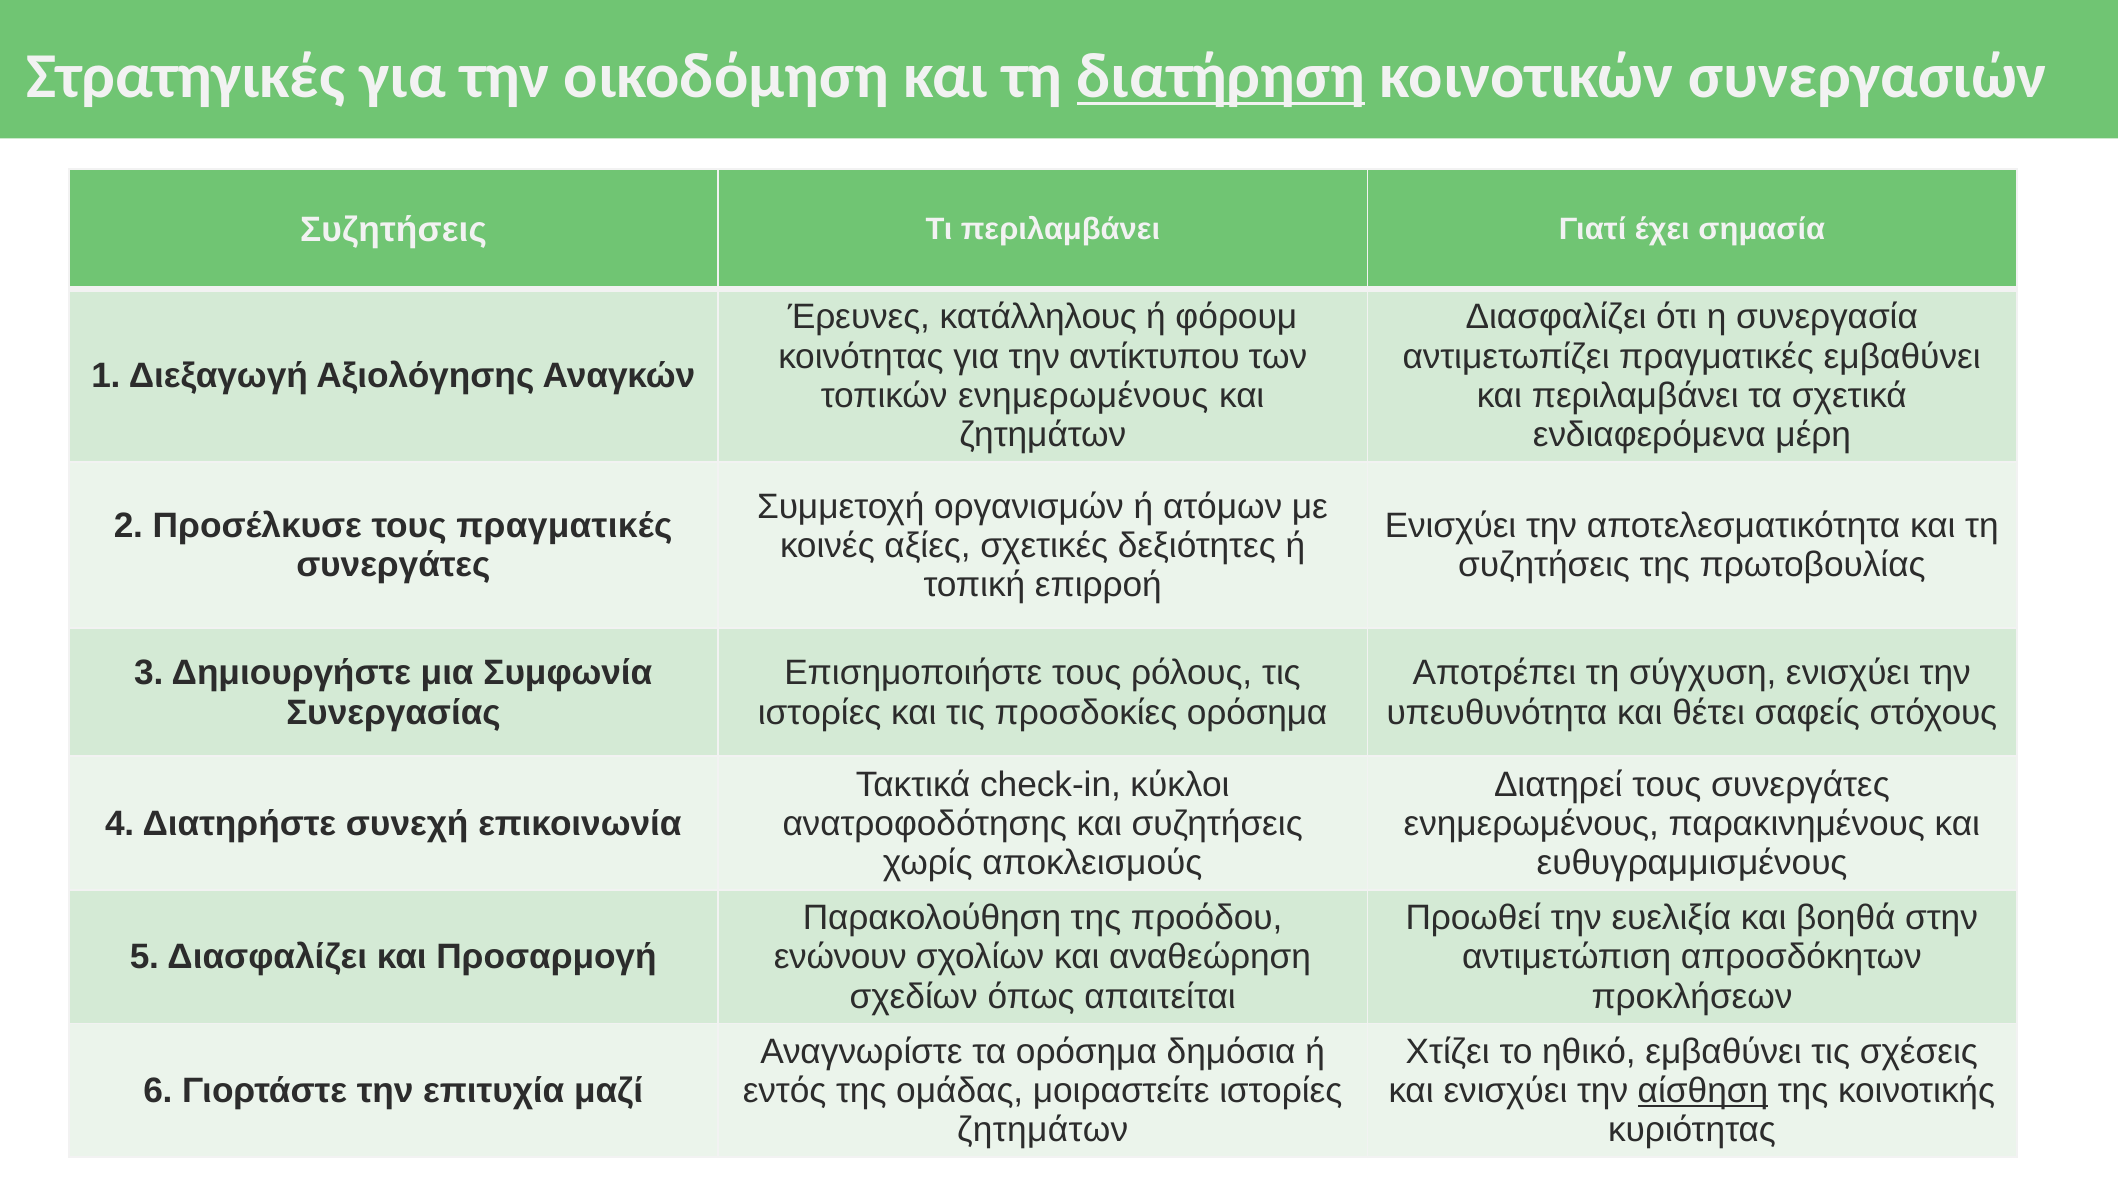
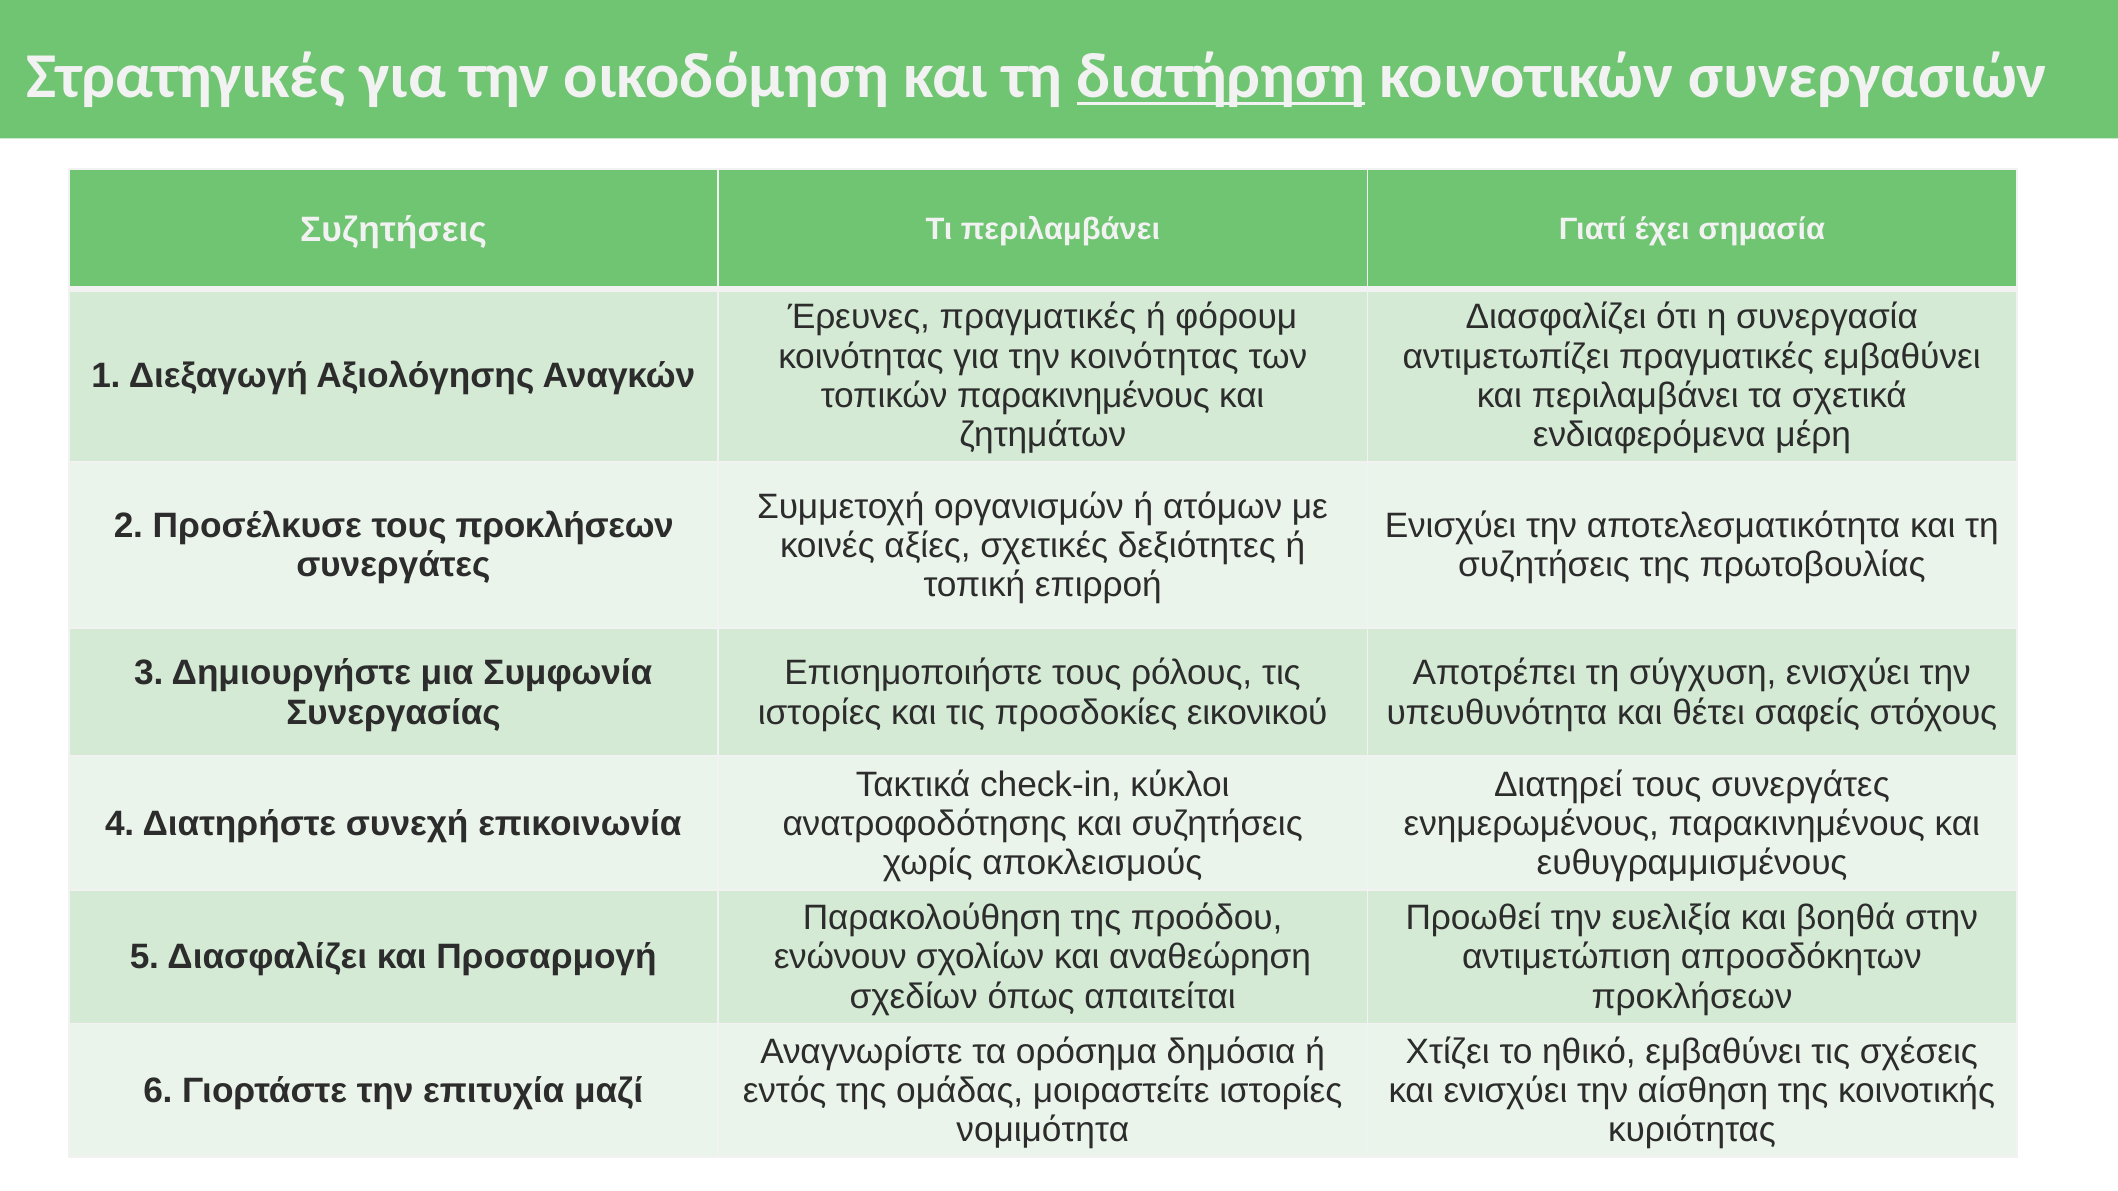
Έρευνες κατάλληλους: κατάλληλους -> πραγματικές
την αντίκτυπου: αντίκτυπου -> κοινότητας
τοπικών ενημερωμένους: ενημερωμένους -> παρακινημένους
τους πραγματικές: πραγματικές -> προκλήσεων
προσδοκίες ορόσημα: ορόσημα -> εικονικού
αίσθηση underline: present -> none
ζητημάτων at (1043, 1130): ζητημάτων -> νομιμότητα
